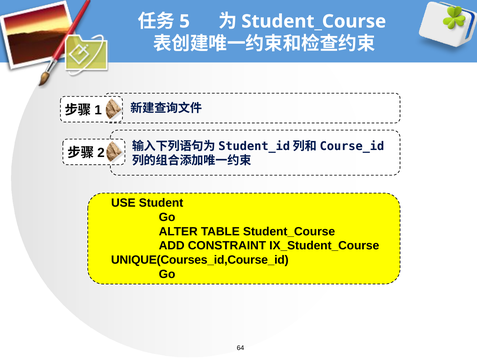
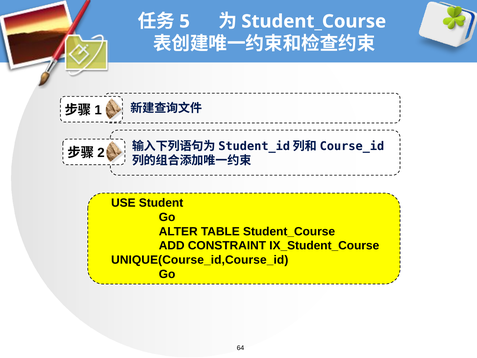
UNIQUE(Courses_id,Course_id: UNIQUE(Courses_id,Course_id -> UNIQUE(Course_id,Course_id
